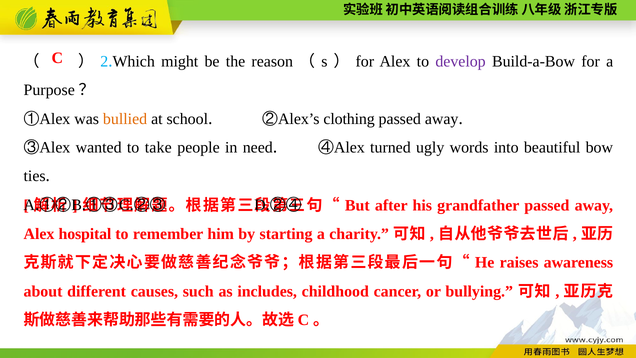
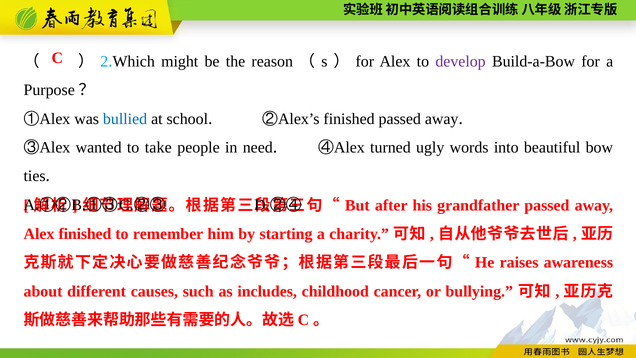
bullied colour: orange -> blue
②Alex’s clothing: clothing -> finished
Alex hospital: hospital -> finished
